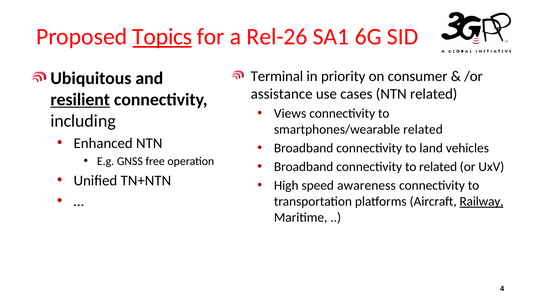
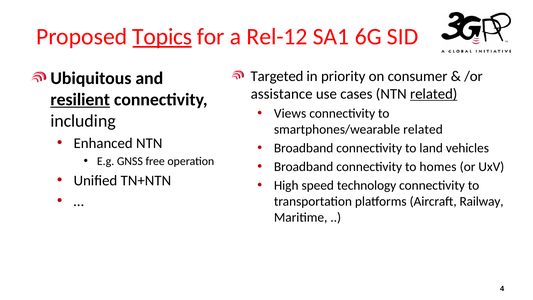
Rel-26: Rel-26 -> Rel-12
Terminal: Terminal -> Targeted
related at (434, 94) underline: none -> present
to related: related -> homes
awareness: awareness -> technology
Railway underline: present -> none
